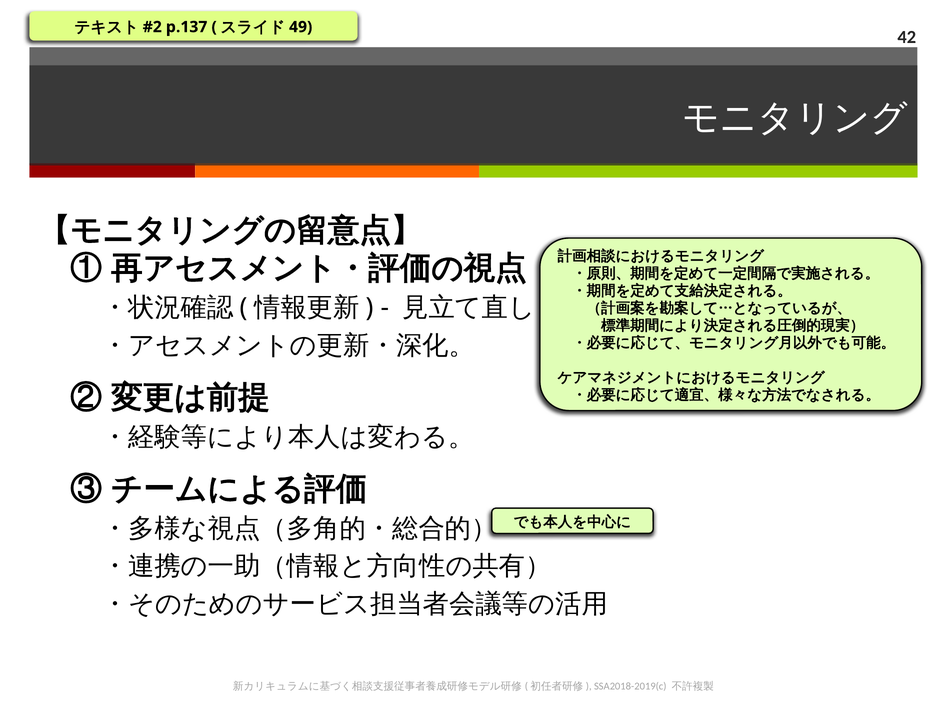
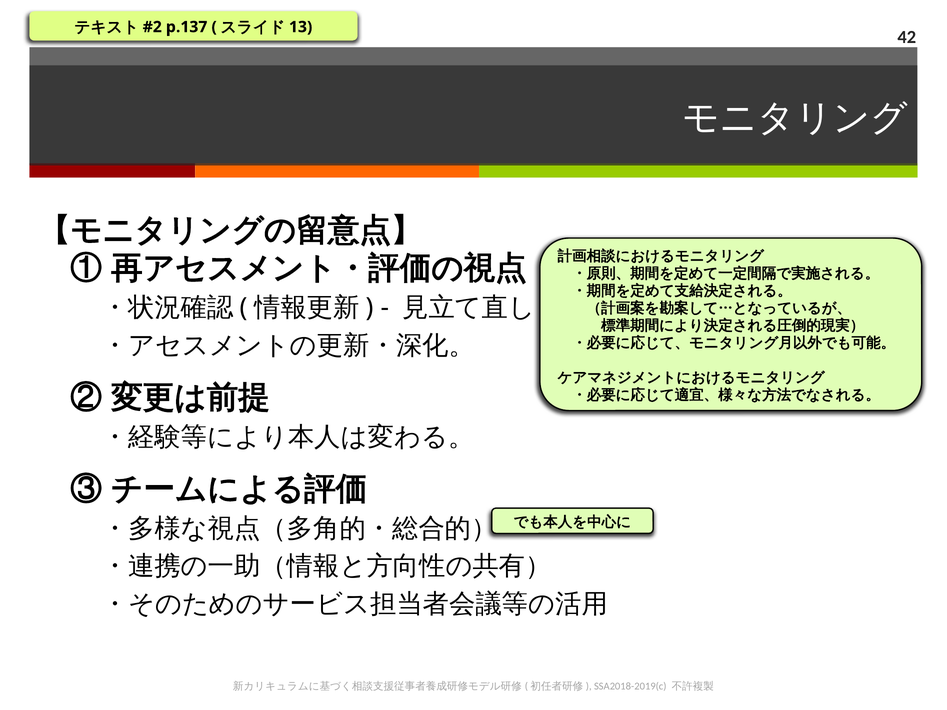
49: 49 -> 13
